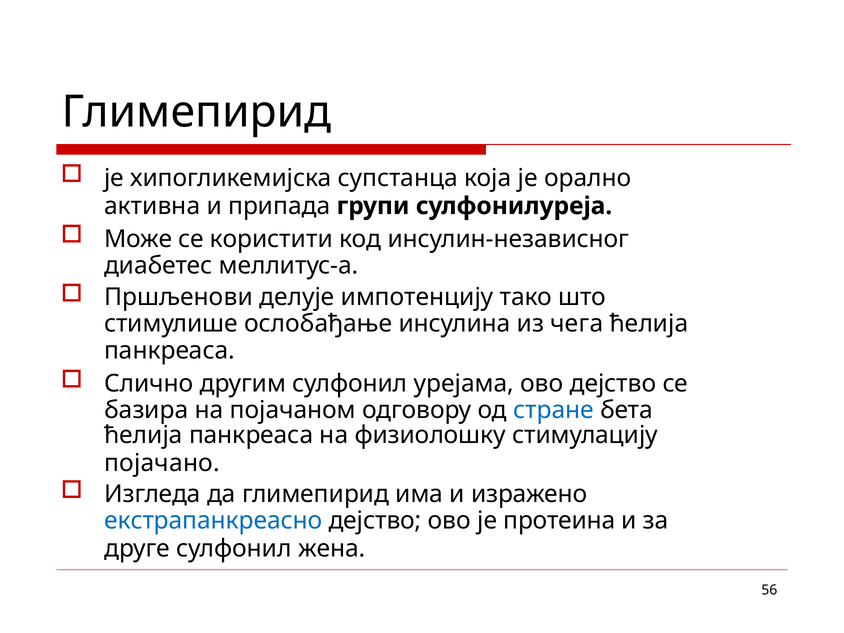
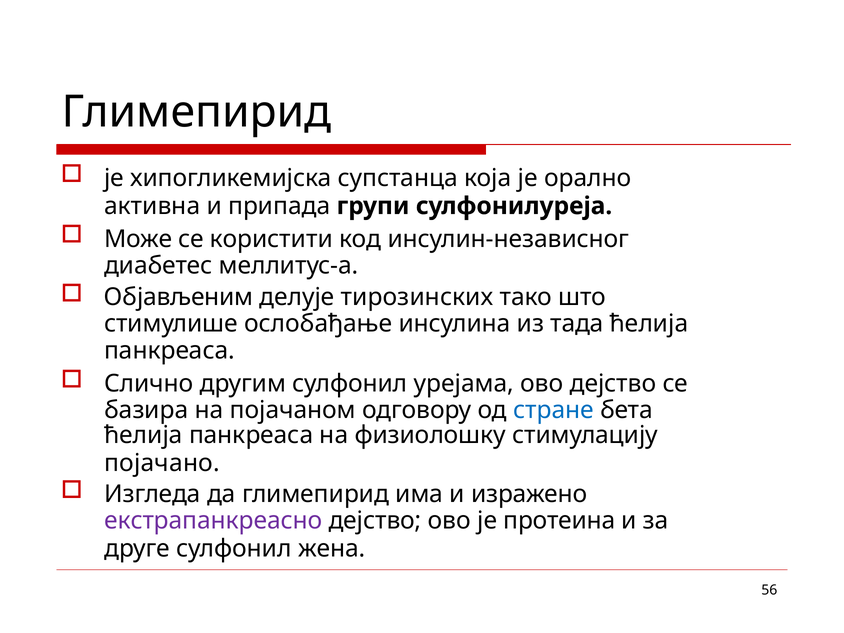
Пршљенови: Пршљенови -> Објављеним
импотенцију: импотенцију -> тирозинских
чега: чега -> тада
екстрапанкреасно colour: blue -> purple
